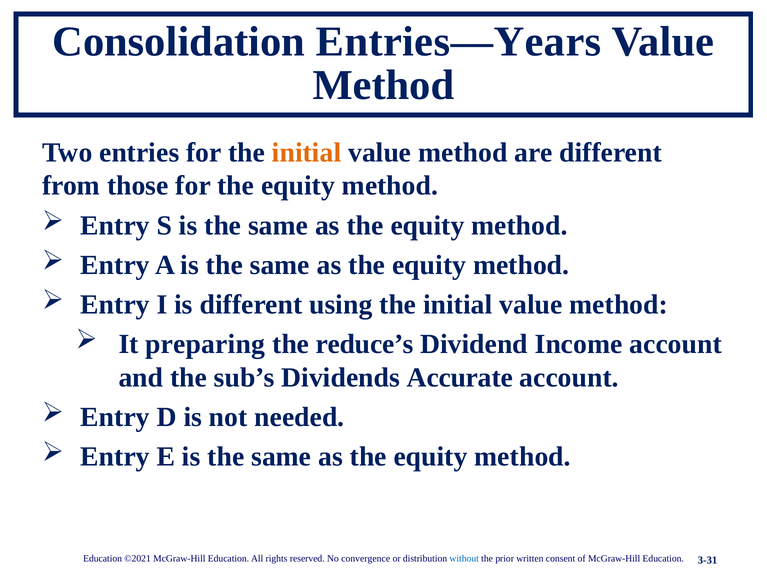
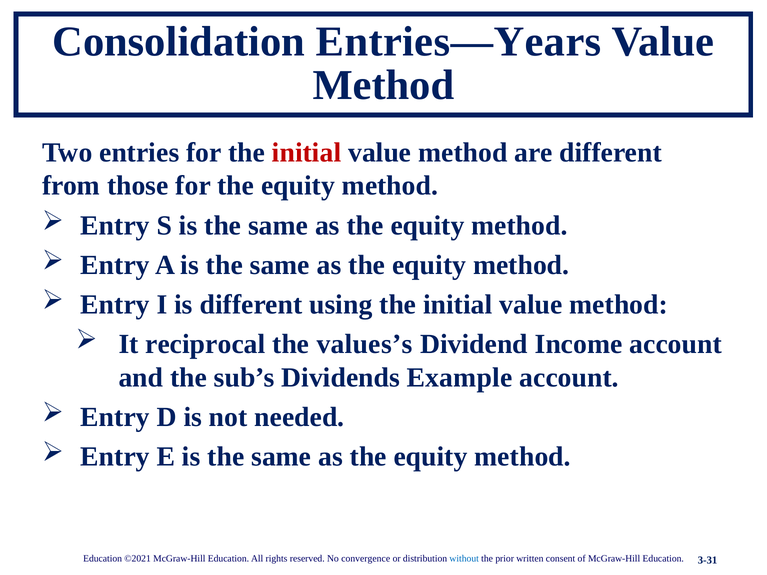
initial at (307, 153) colour: orange -> red
preparing: preparing -> reciprocal
reduce’s: reduce’s -> values’s
Accurate: Accurate -> Example
